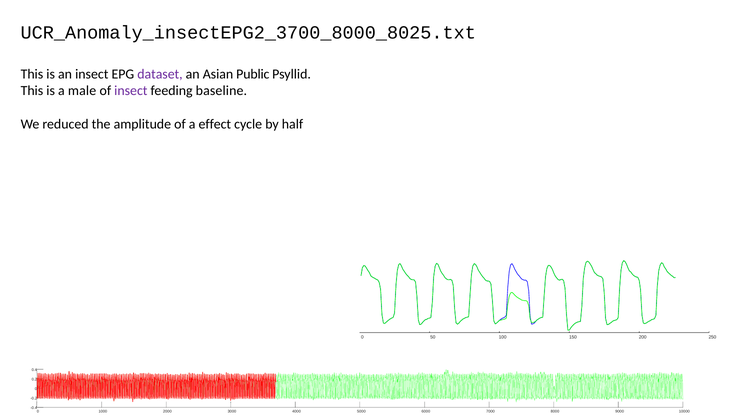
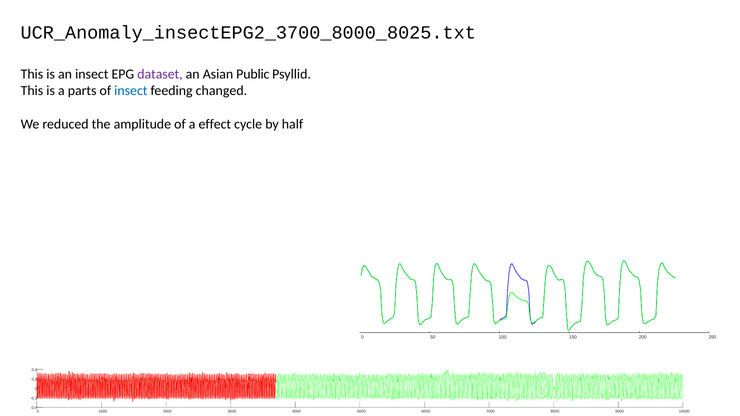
male: male -> parts
insect at (131, 91) colour: purple -> blue
baseline: baseline -> changed
